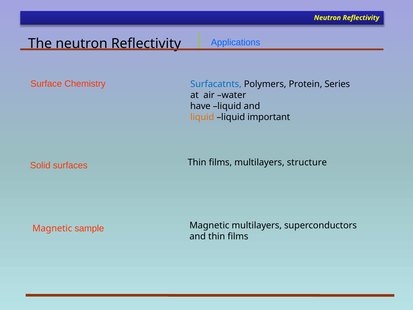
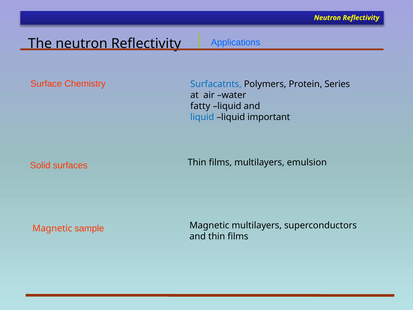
have: have -> fatty
liquid at (202, 117) colour: orange -> blue
structure: structure -> emulsion
